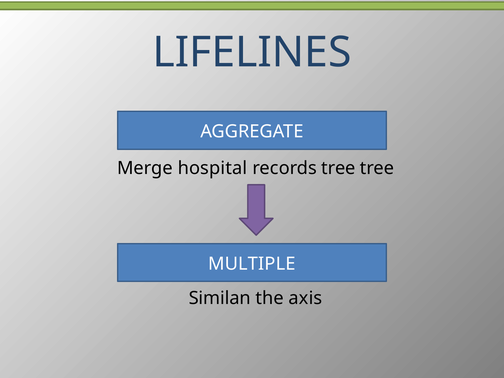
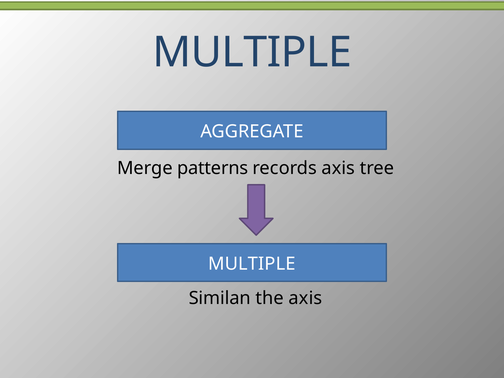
LIFELINES at (252, 53): LIFELINES -> MULTIPLE
hospital: hospital -> patterns
records tree: tree -> axis
